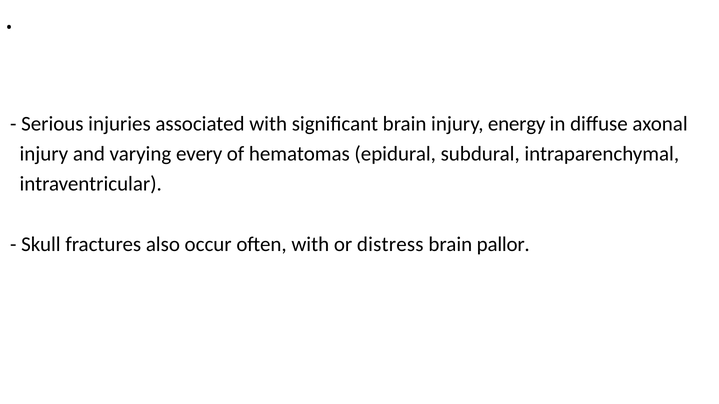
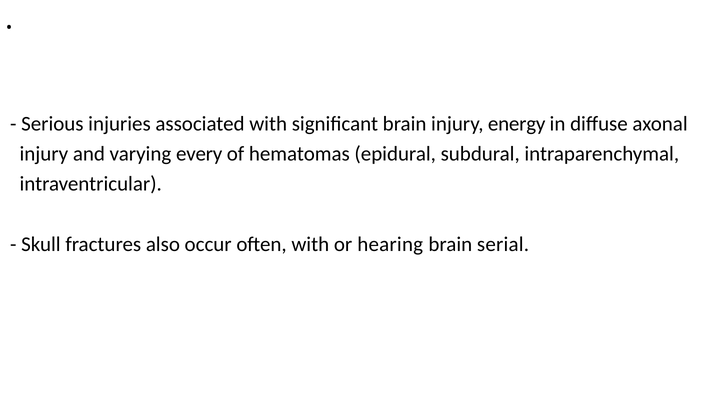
distress: distress -> hearing
pallor: pallor -> serial
